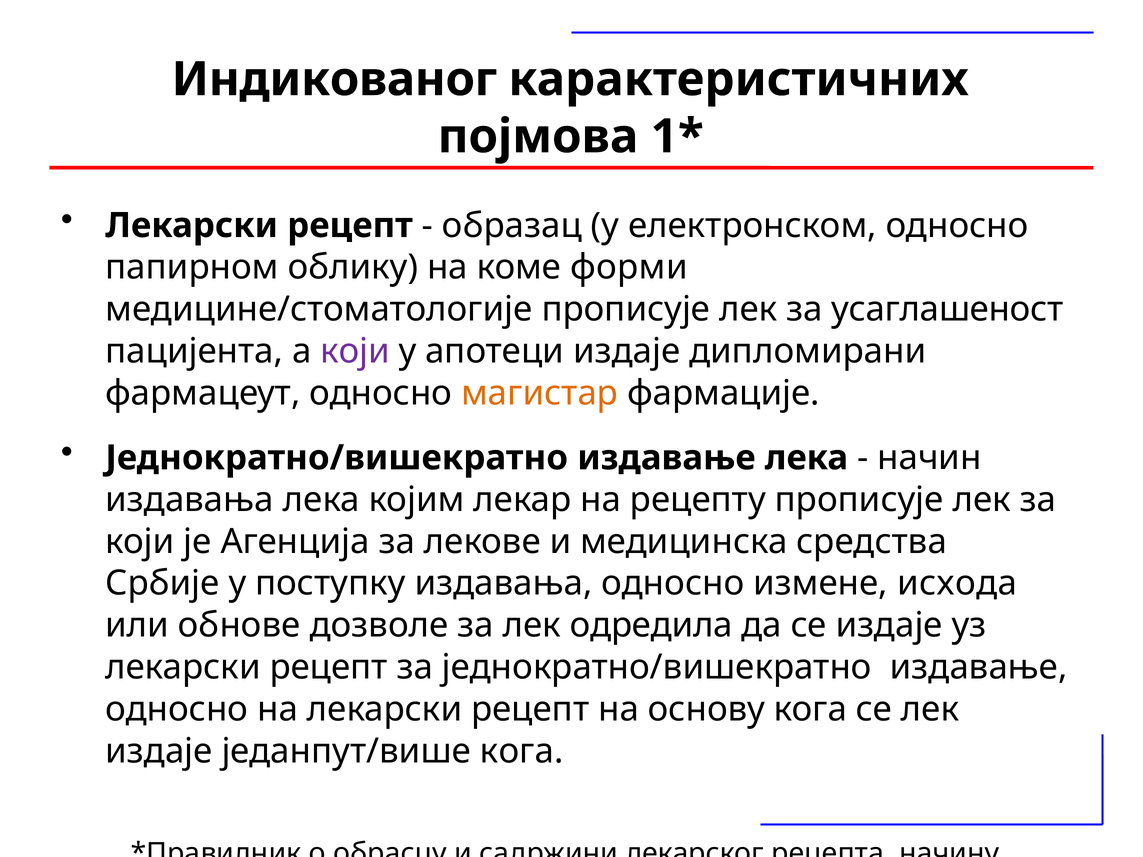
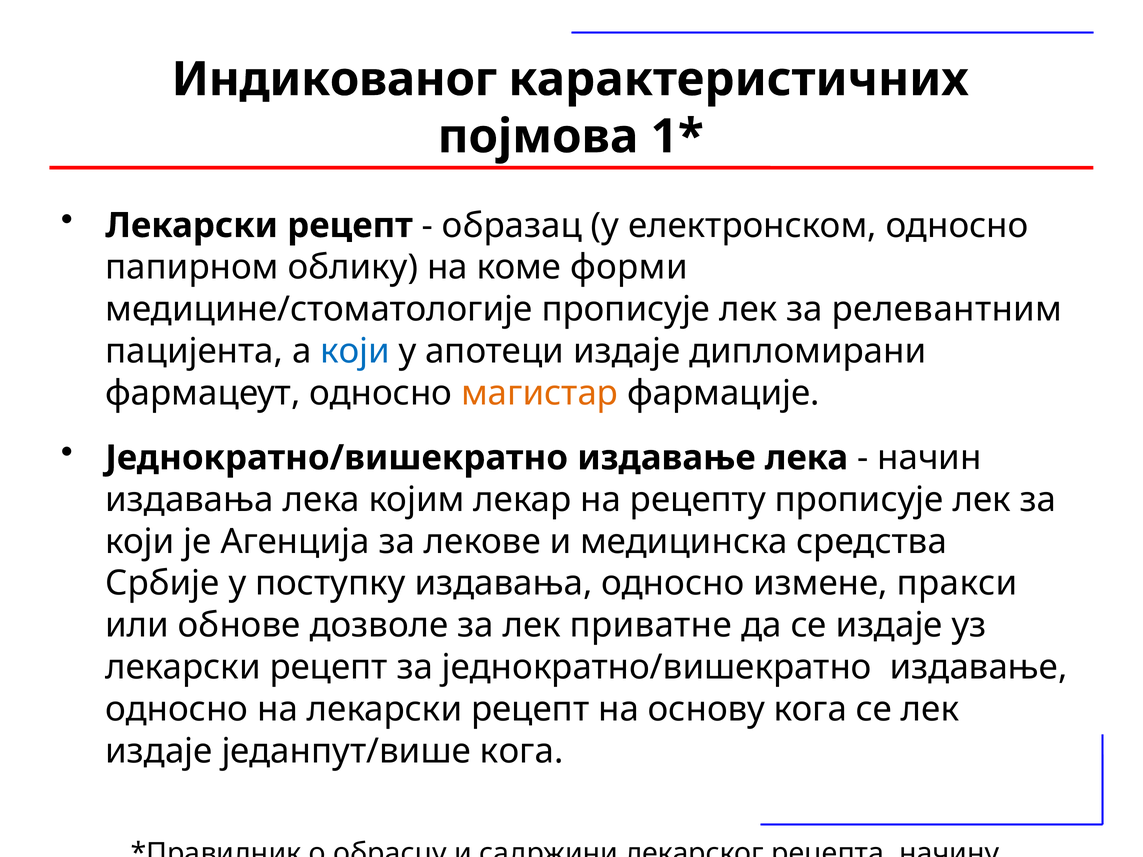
усаглашеност: усаглашеност -> релевантним
који at (355, 351) colour: purple -> blue
исхода: исхода -> пракси
одредила: одредила -> приватне
